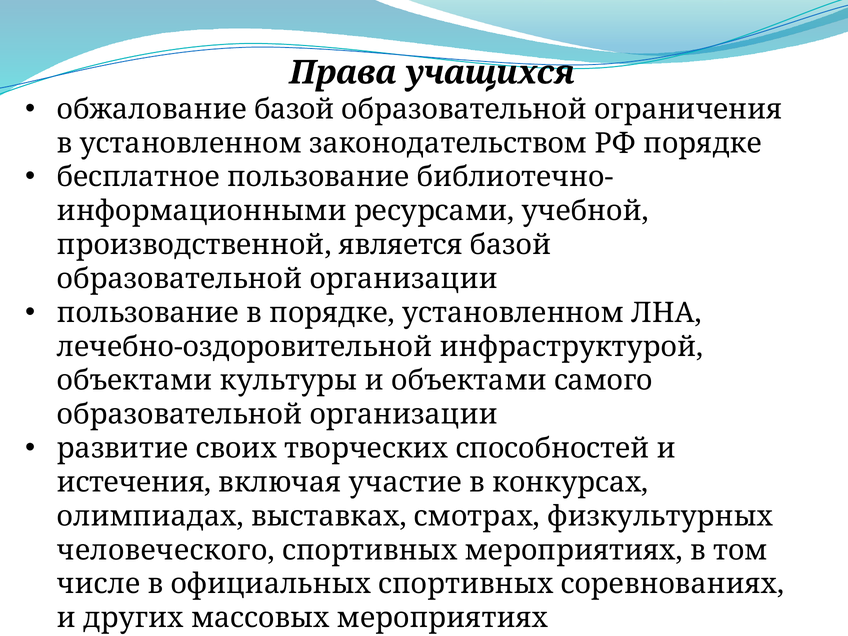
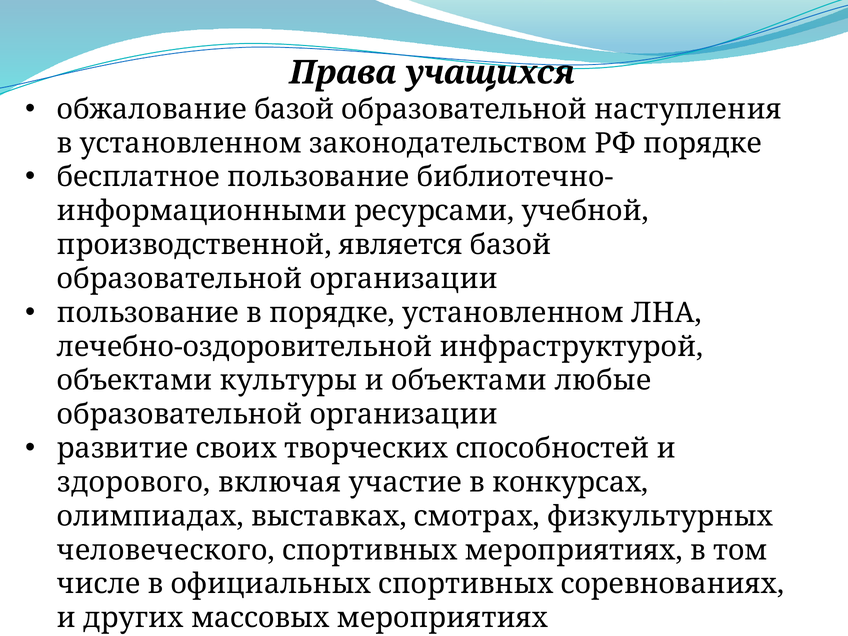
ограничения: ограничения -> наступления
самого: самого -> любые
истечения: истечения -> здорового
